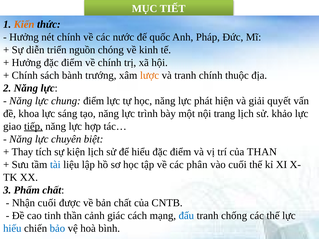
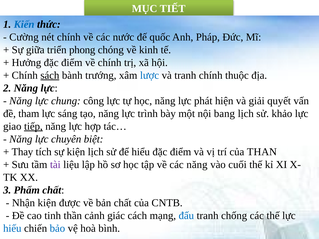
Kiến colour: orange -> blue
Hưởng at (24, 37): Hưởng -> Cường
diễn: diễn -> giữa
nguồn: nguồn -> phong
sách underline: none -> present
lược colour: orange -> blue
chung điểm: điểm -> công
khoa: khoa -> tham
trang: trang -> bang
tài colour: blue -> purple
các phân: phân -> năng
Nhận cuối: cuối -> kiện
